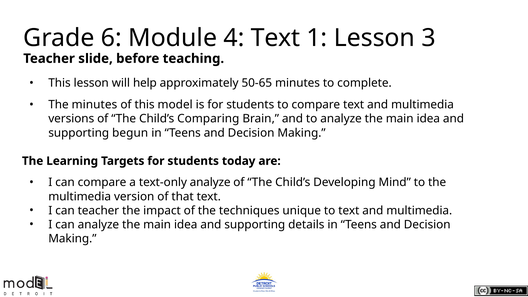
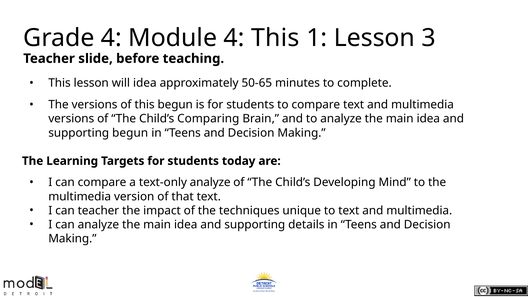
Grade 6: 6 -> 4
4 Text: Text -> This
will help: help -> idea
The minutes: minutes -> versions
this model: model -> begun
